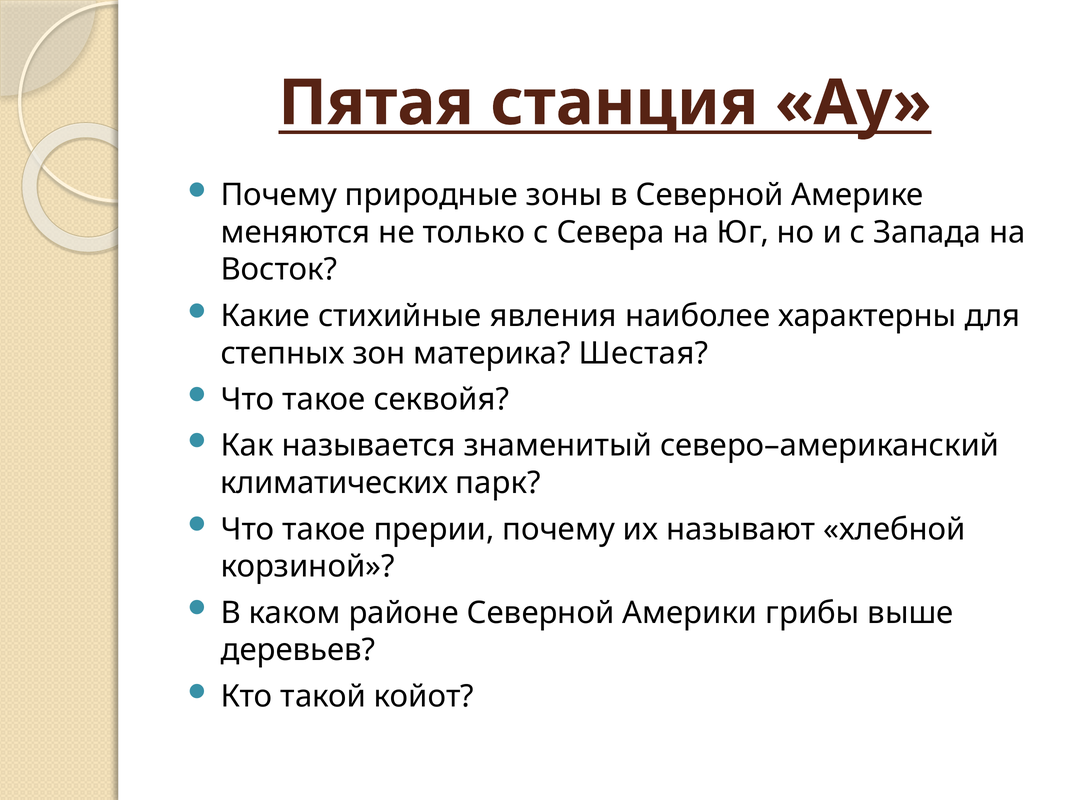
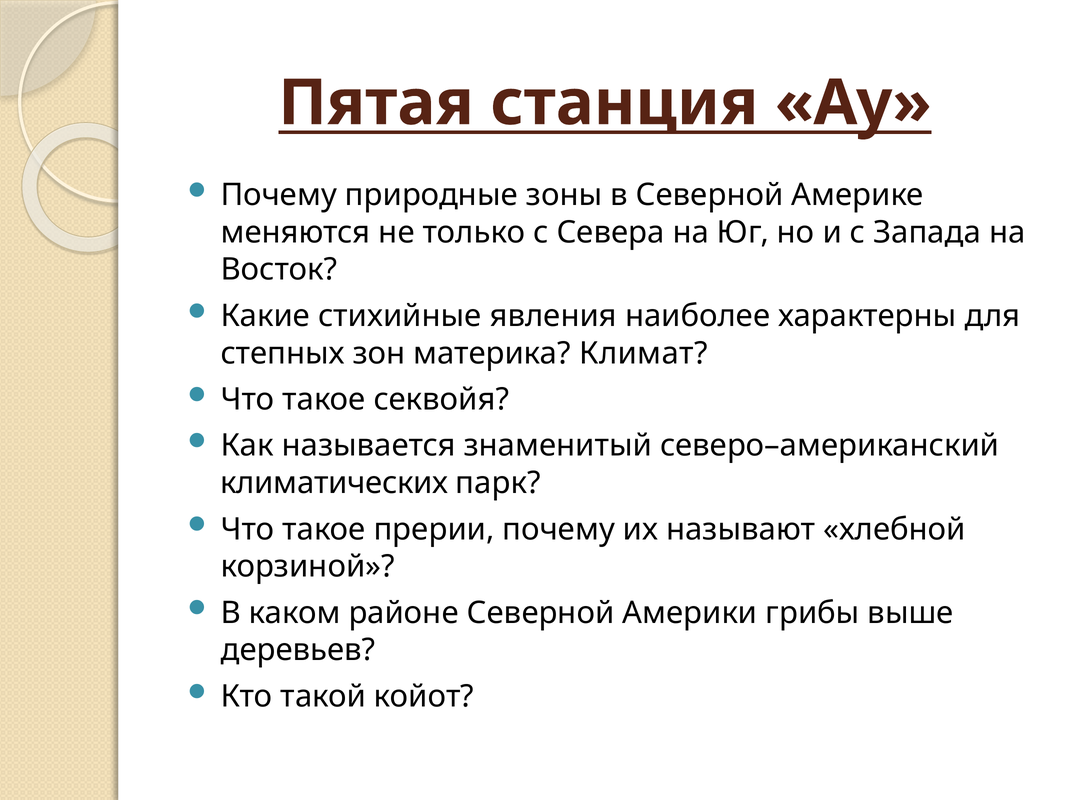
Шестая: Шестая -> Климат
